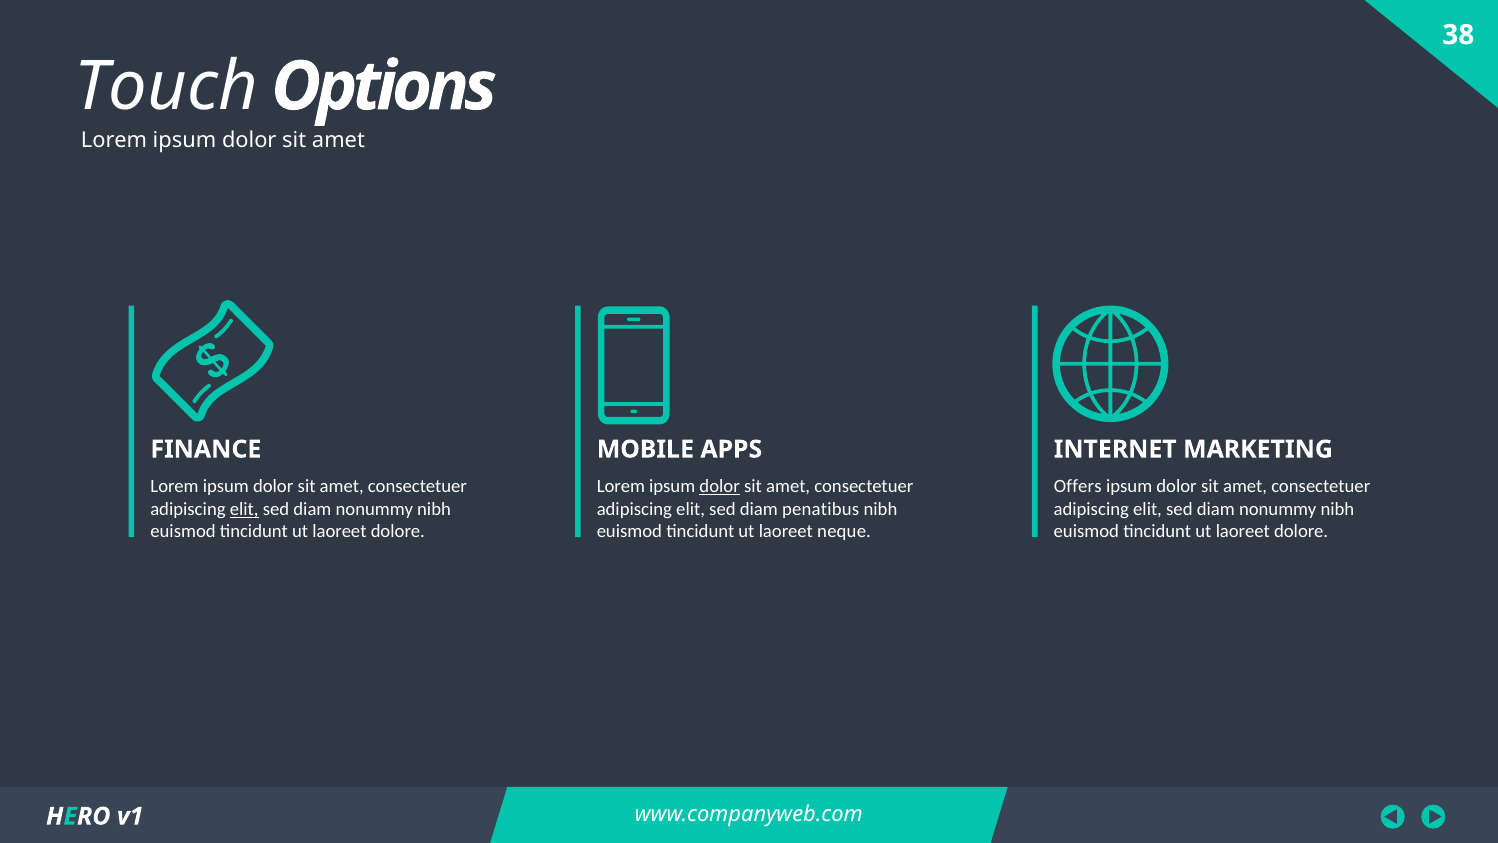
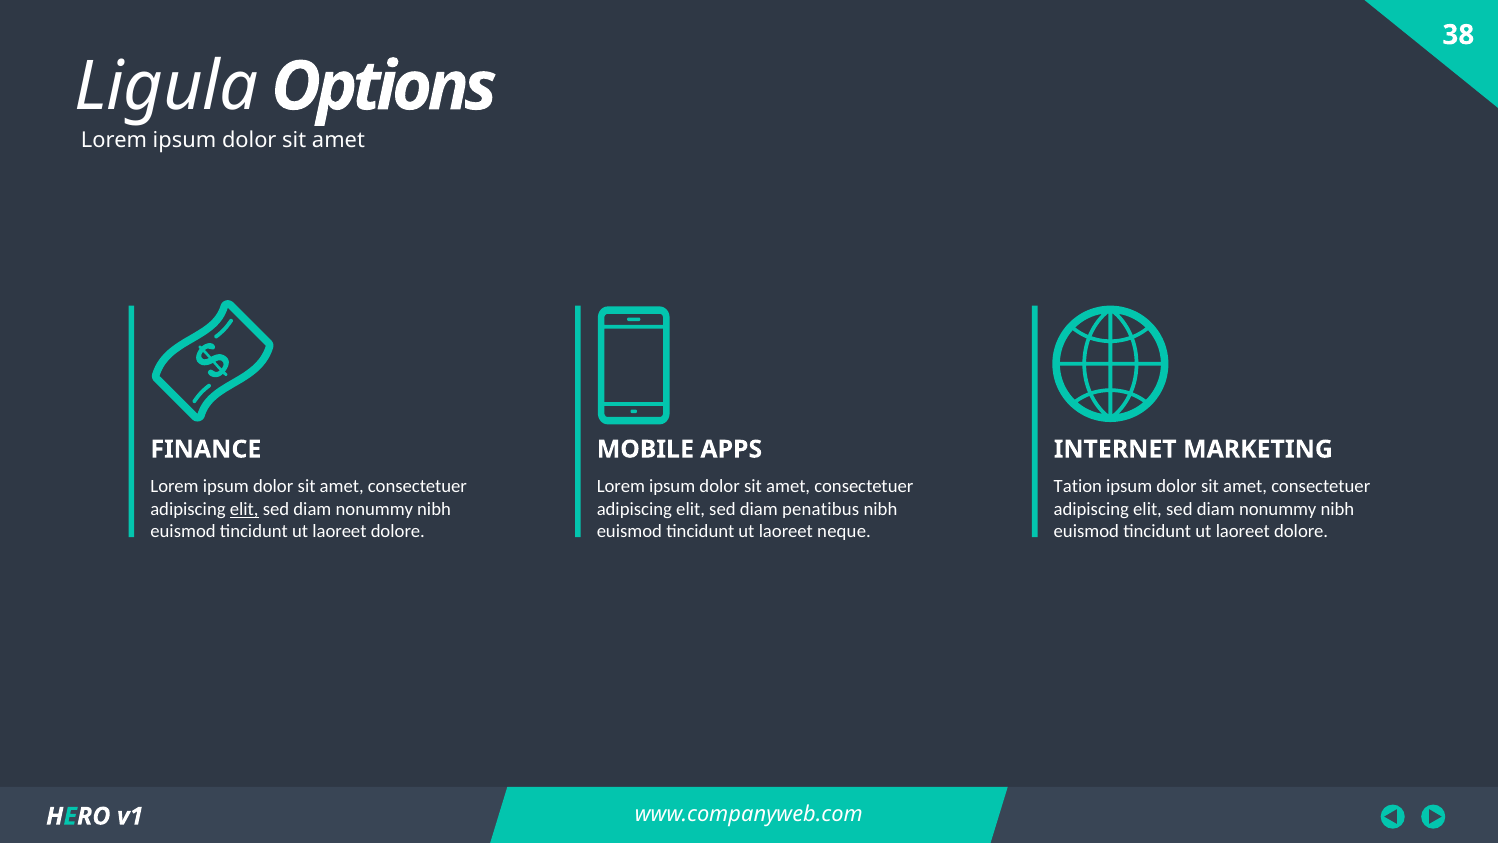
Touch: Touch -> Ligula
dolor at (720, 487) underline: present -> none
Offers: Offers -> Tation
